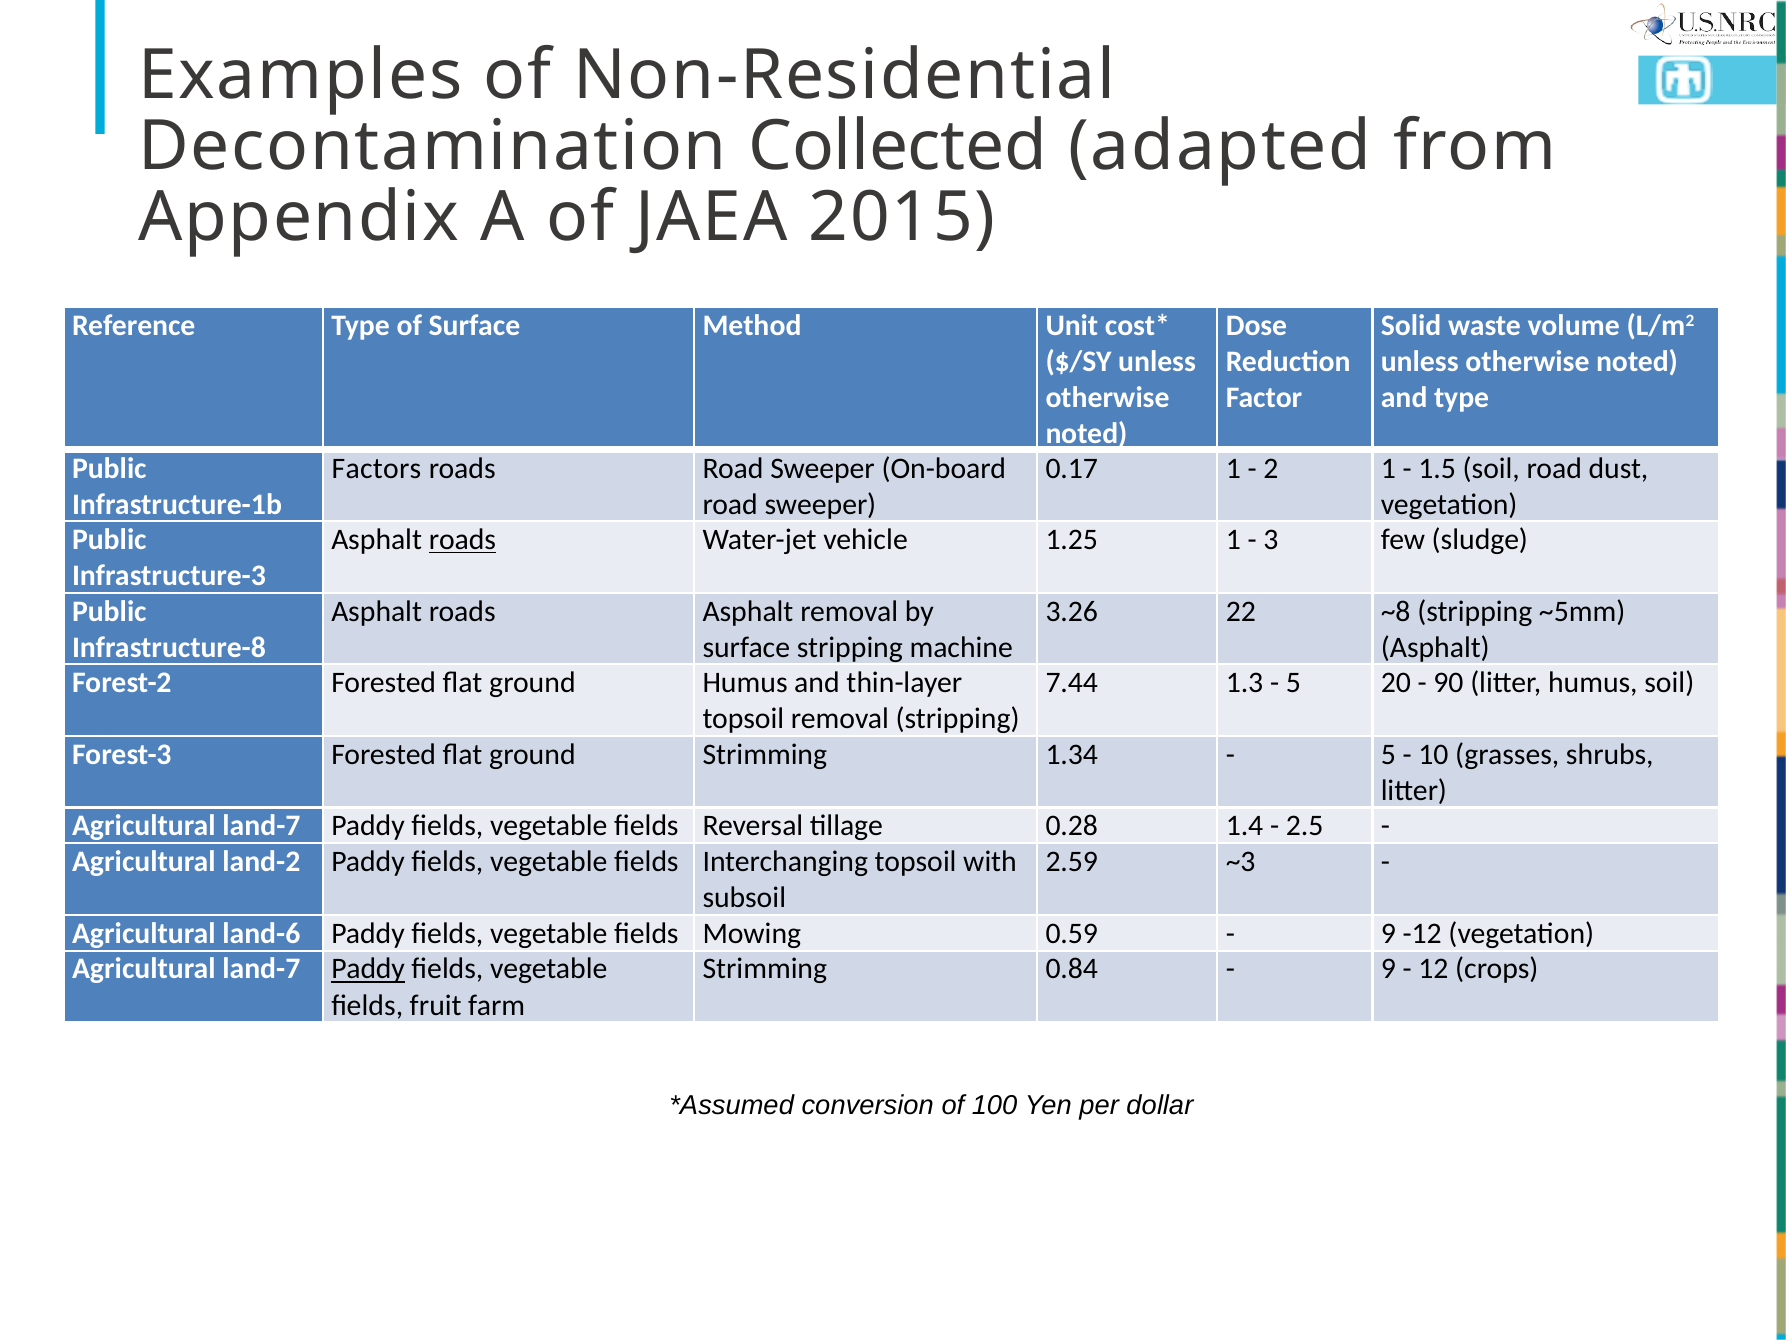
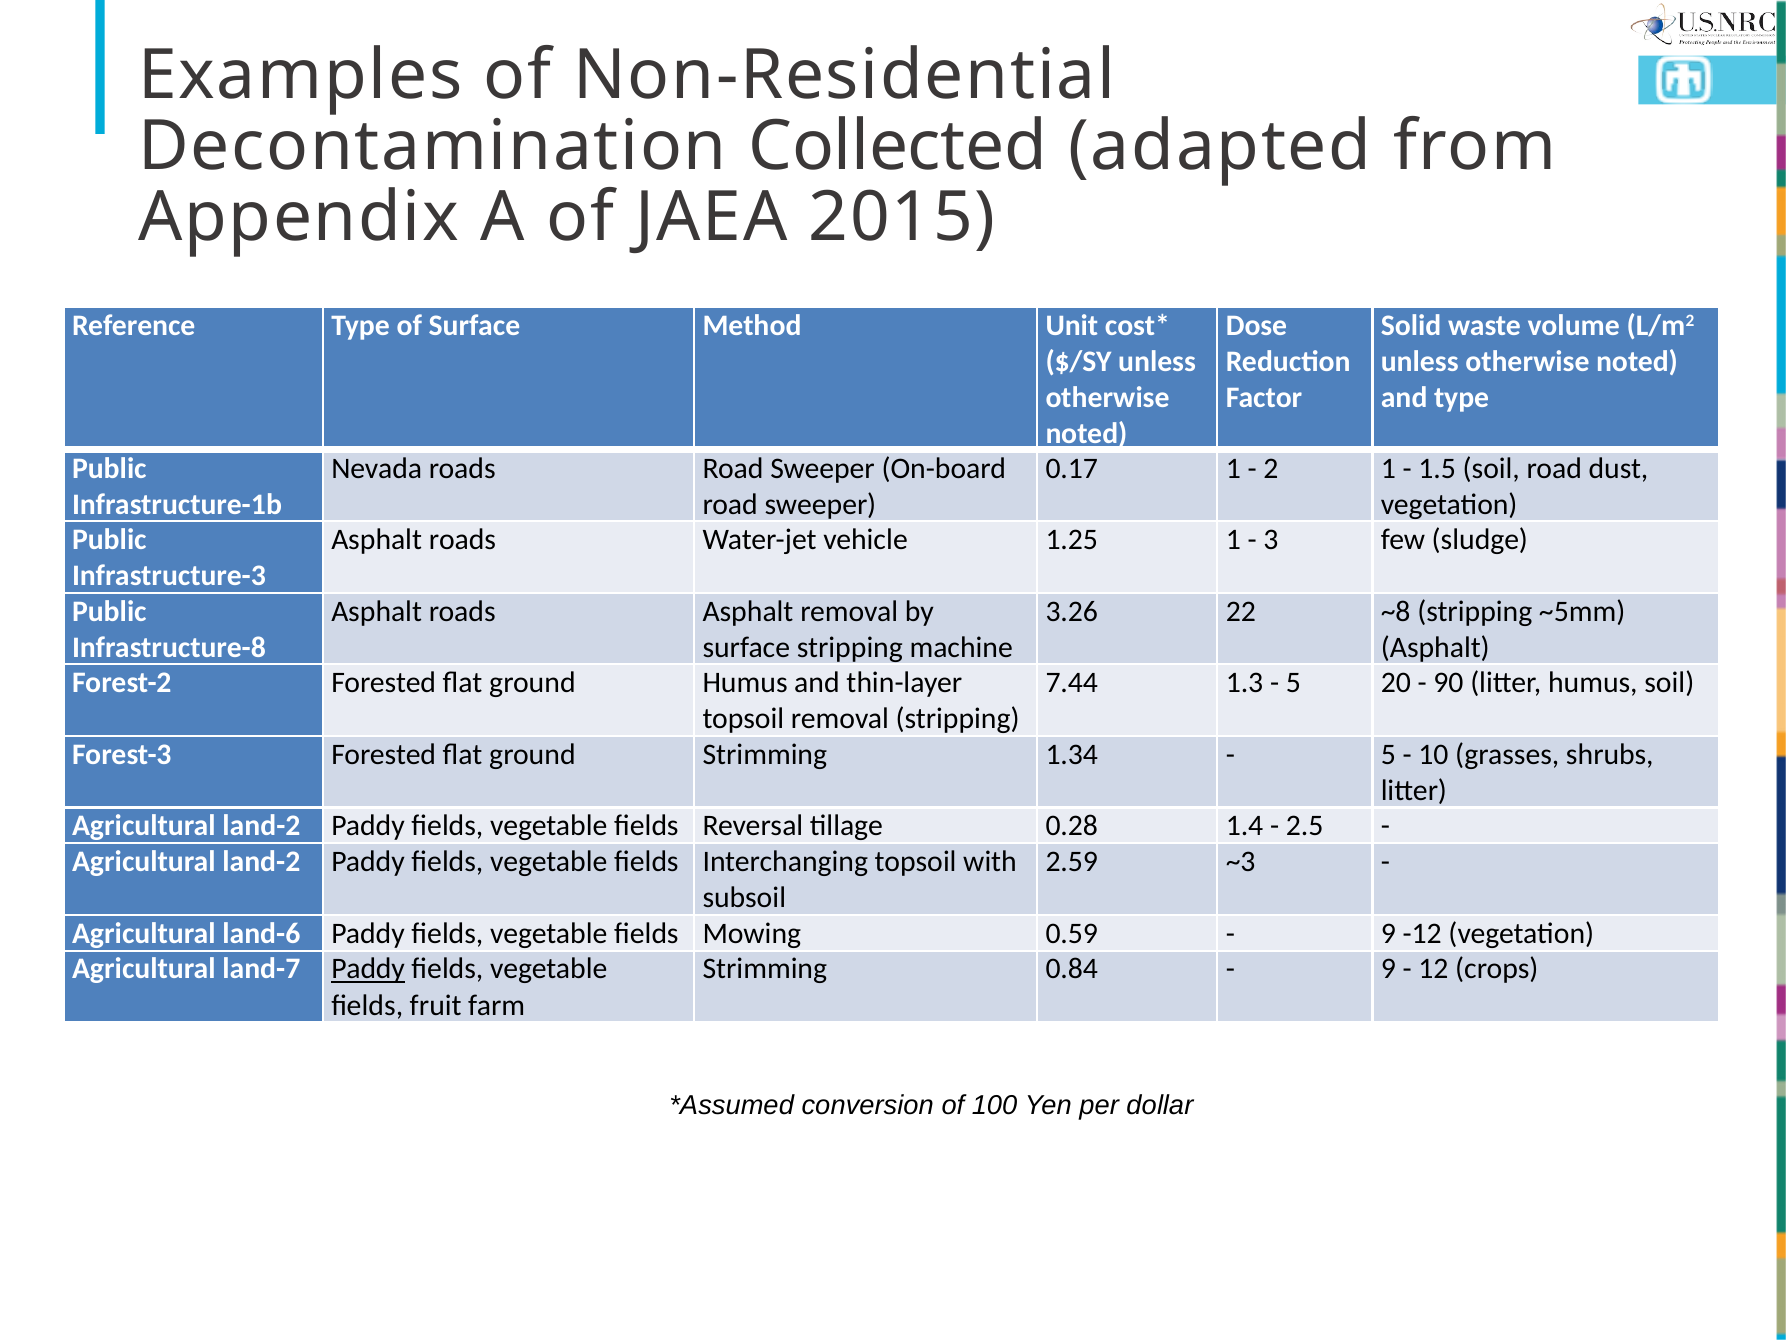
Factors: Factors -> Nevada
roads at (462, 540) underline: present -> none
land-7 at (261, 826): land-7 -> land-2
